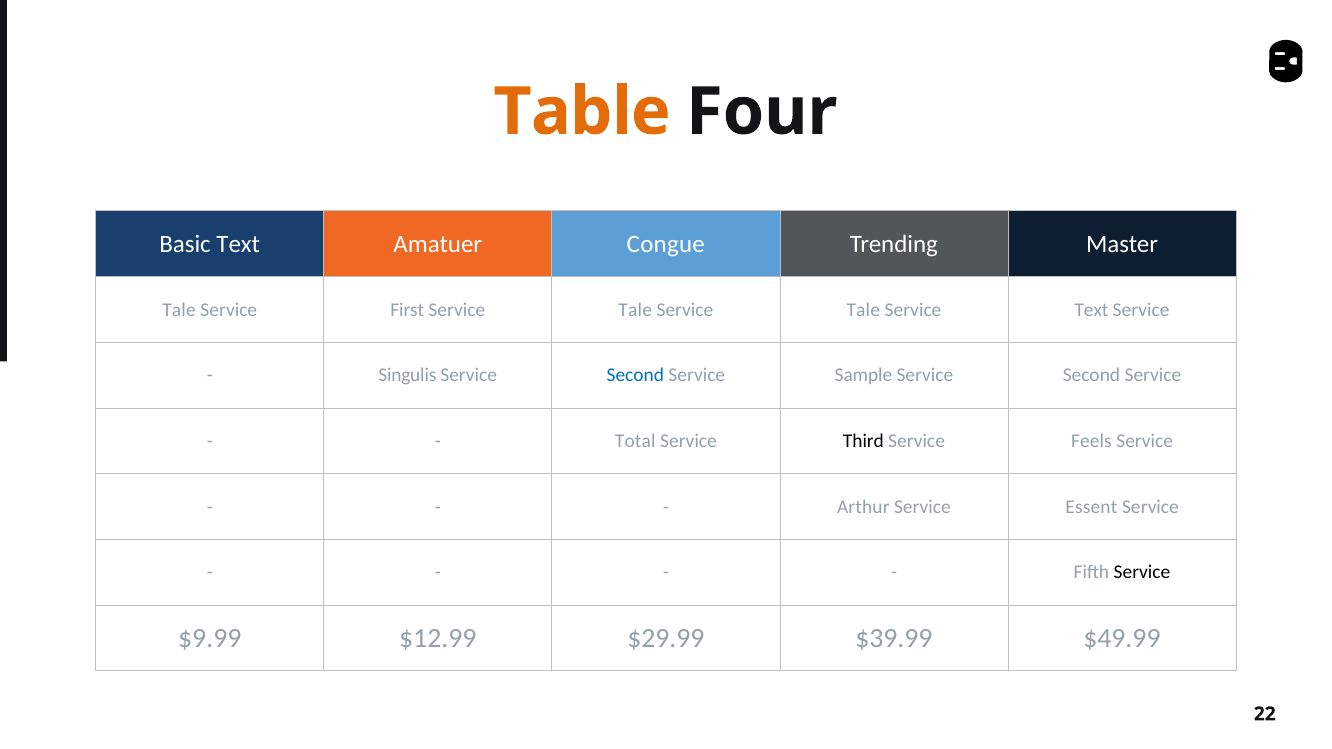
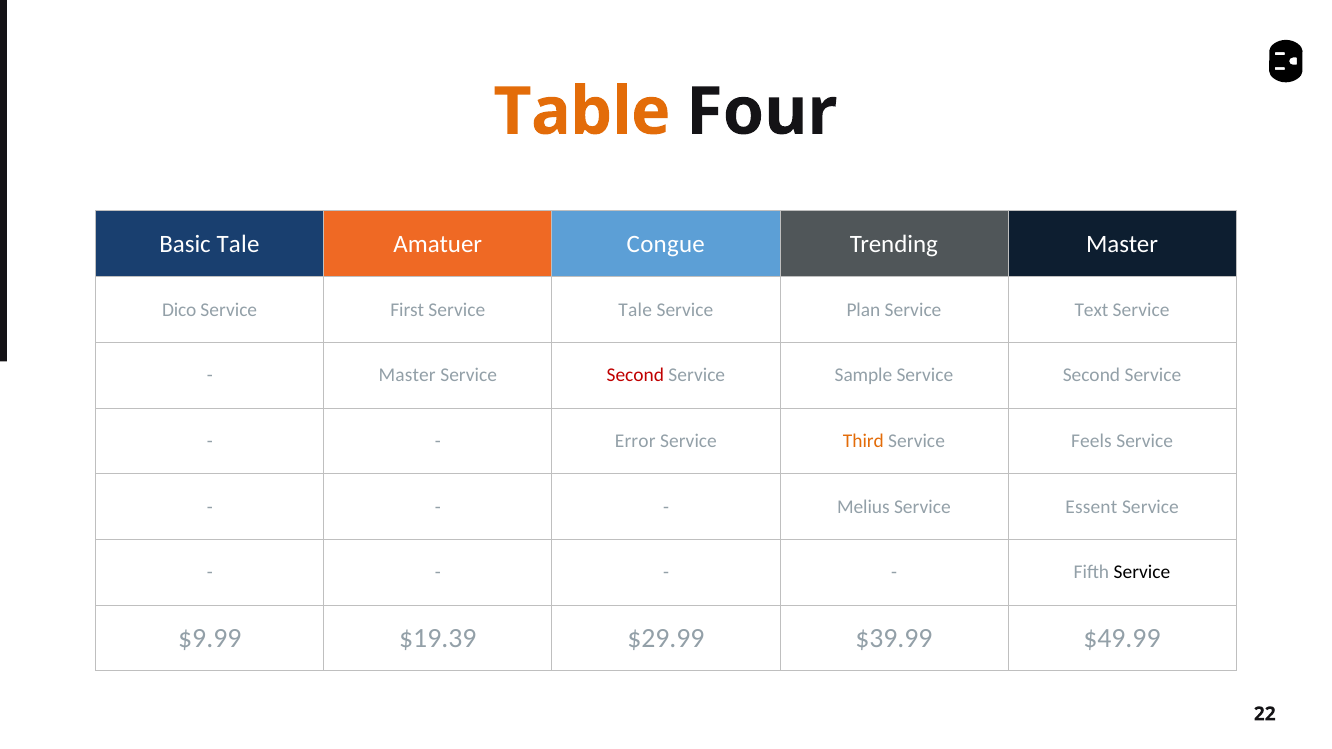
Basic Text: Text -> Tale
Tale at (179, 310): Tale -> Dico
Tale at (863, 310): Tale -> Plan
Singulis at (407, 375): Singulis -> Master
Second at (635, 375) colour: blue -> red
Total: Total -> Error
Third colour: black -> orange
Arthur: Arthur -> Melius
$12.99: $12.99 -> $19.39
